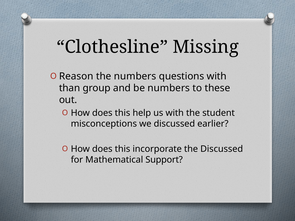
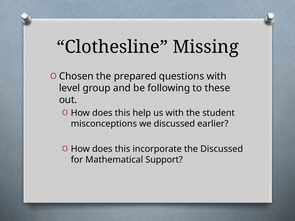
Reason: Reason -> Chosen
the numbers: numbers -> prepared
than: than -> level
be numbers: numbers -> following
